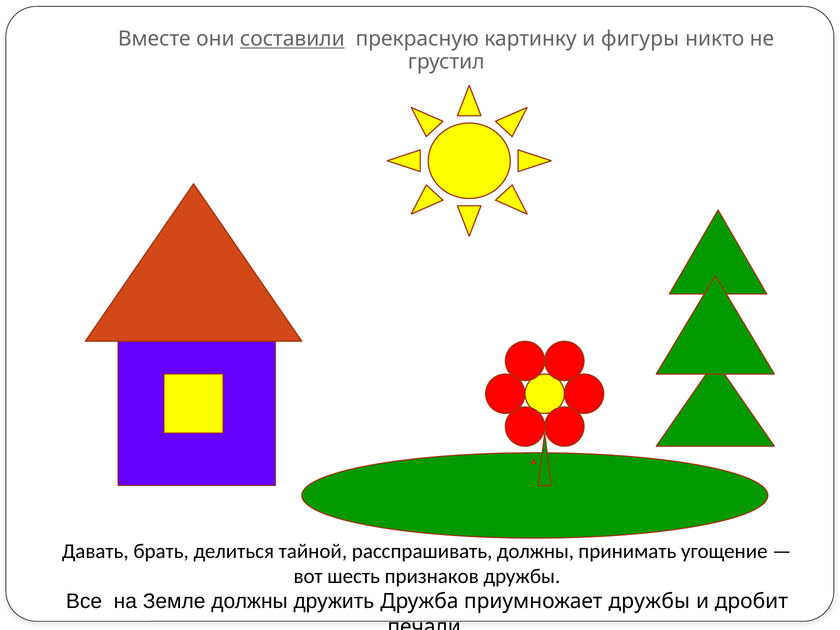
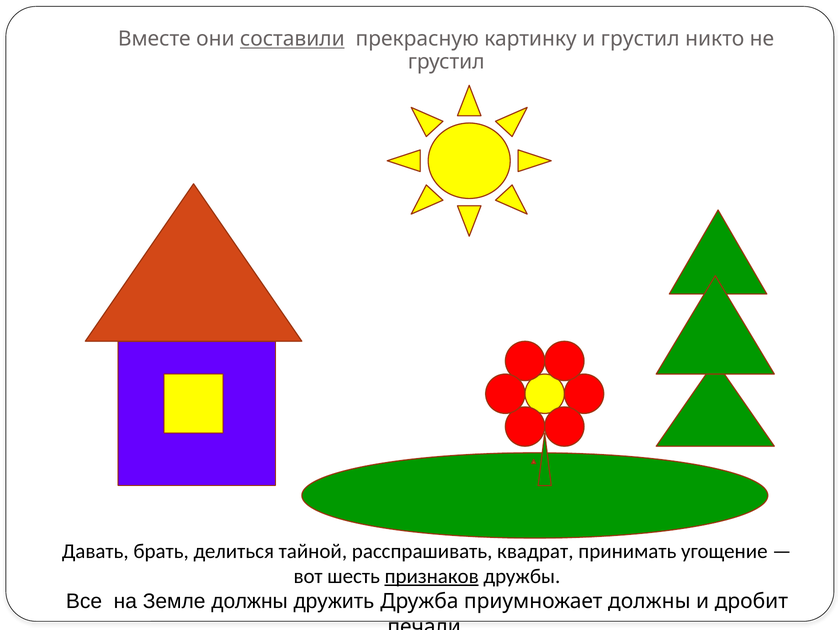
и фигуры: фигуры -> грустил
расспрашивать должны: должны -> квадрат
признаков underline: none -> present
приумножает дружбы: дружбы -> должны
